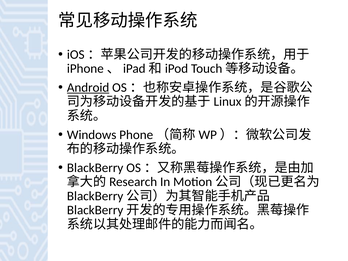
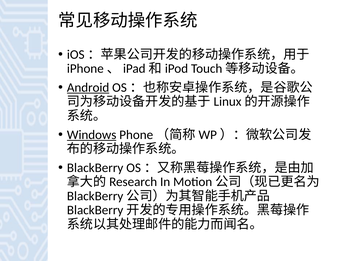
Windows underline: none -> present
